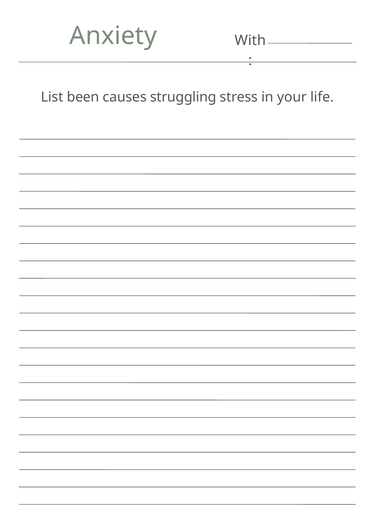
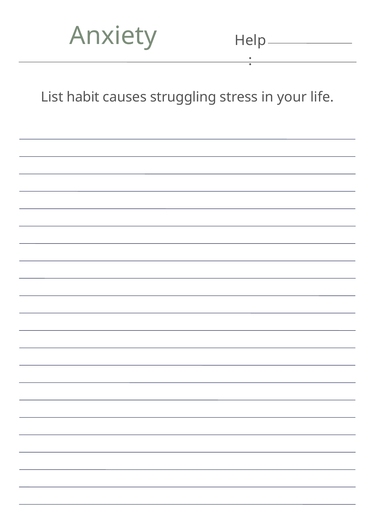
With: With -> Help
been: been -> habit
